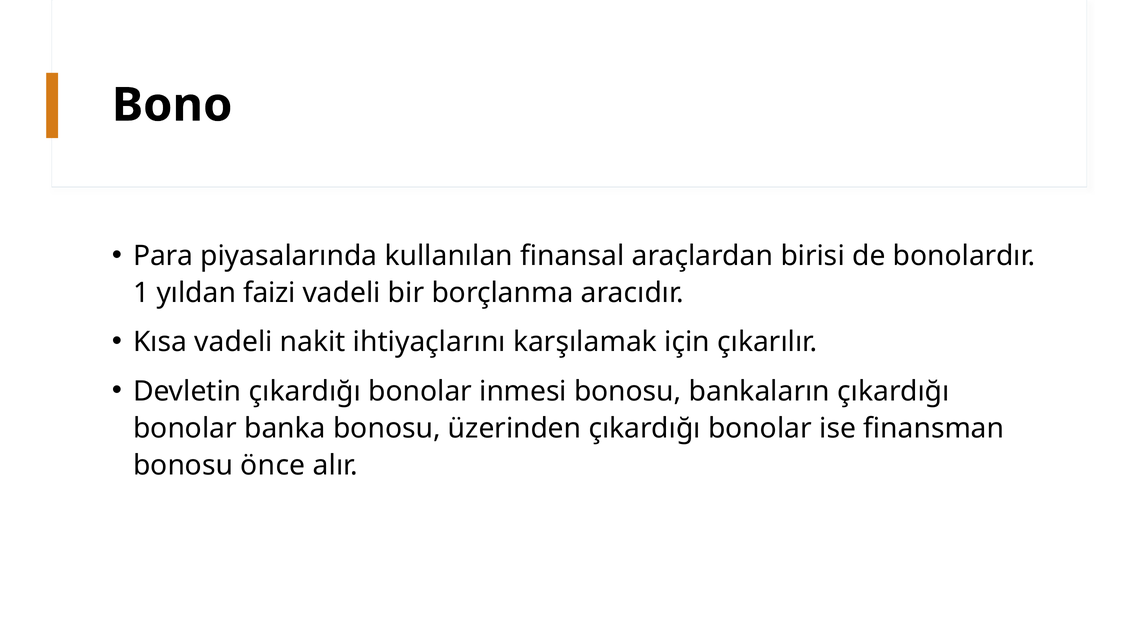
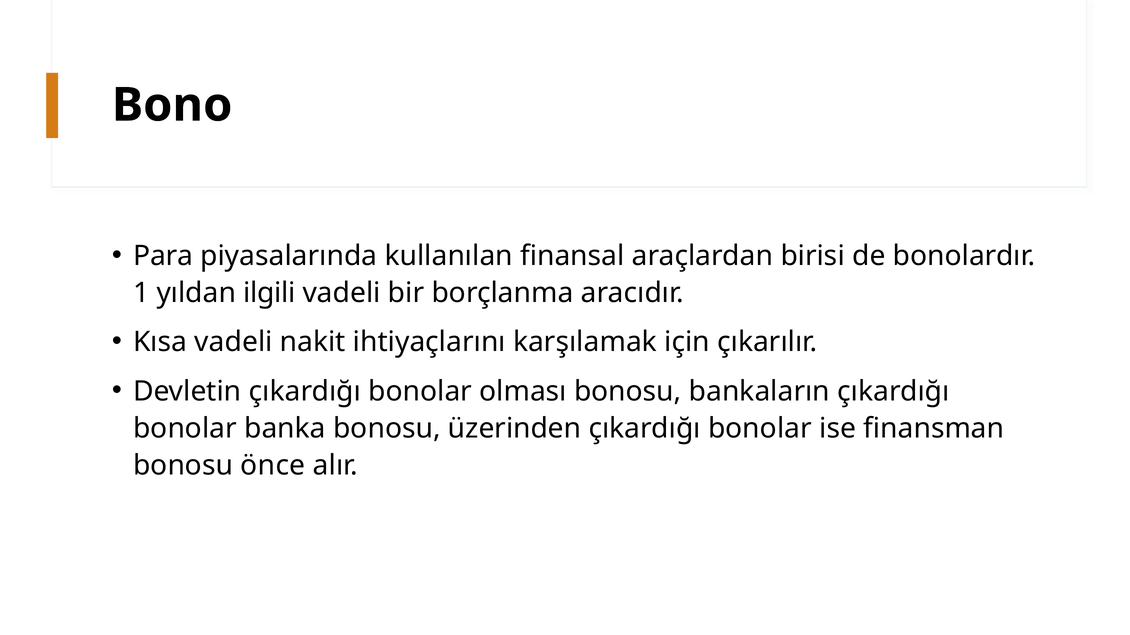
faizi: faizi -> ilgili
inmesi: inmesi -> olması
